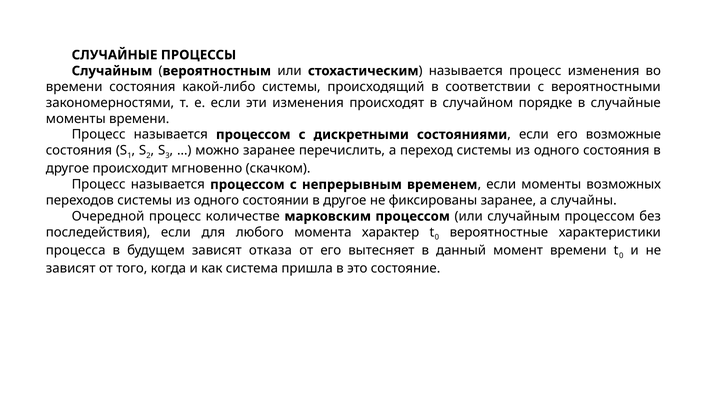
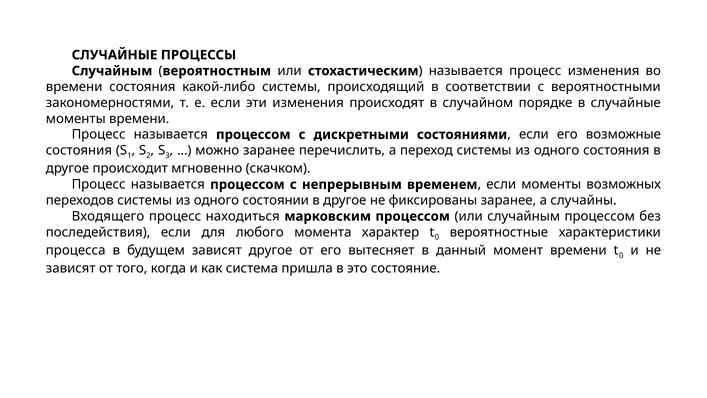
Очередной: Очередной -> Входящего
количестве: количестве -> находиться
зависят отказа: отказа -> другое
